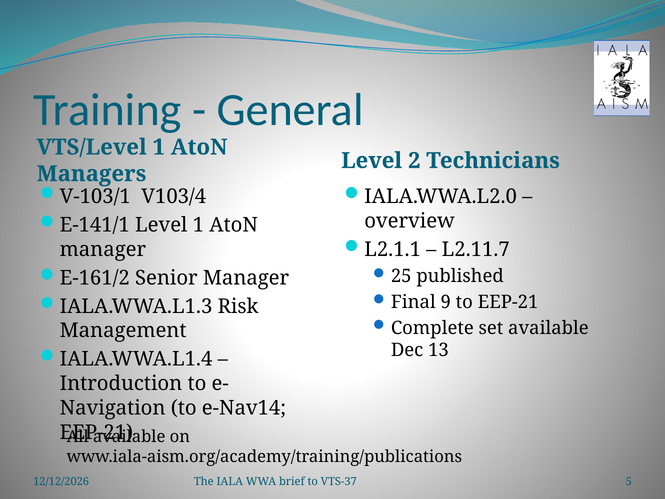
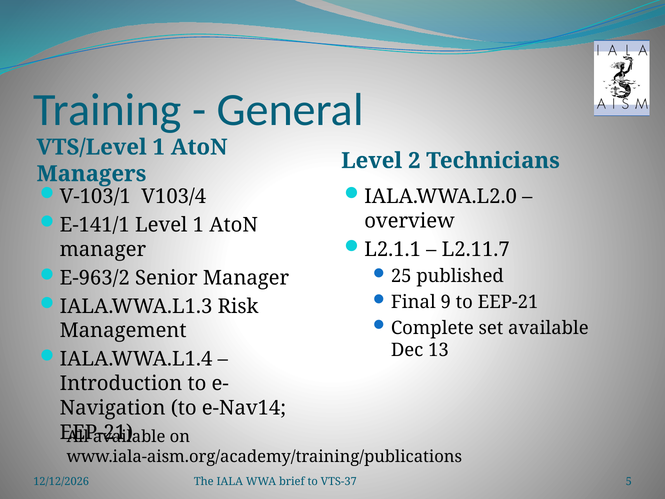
E-161/2: E-161/2 -> E-963/2
